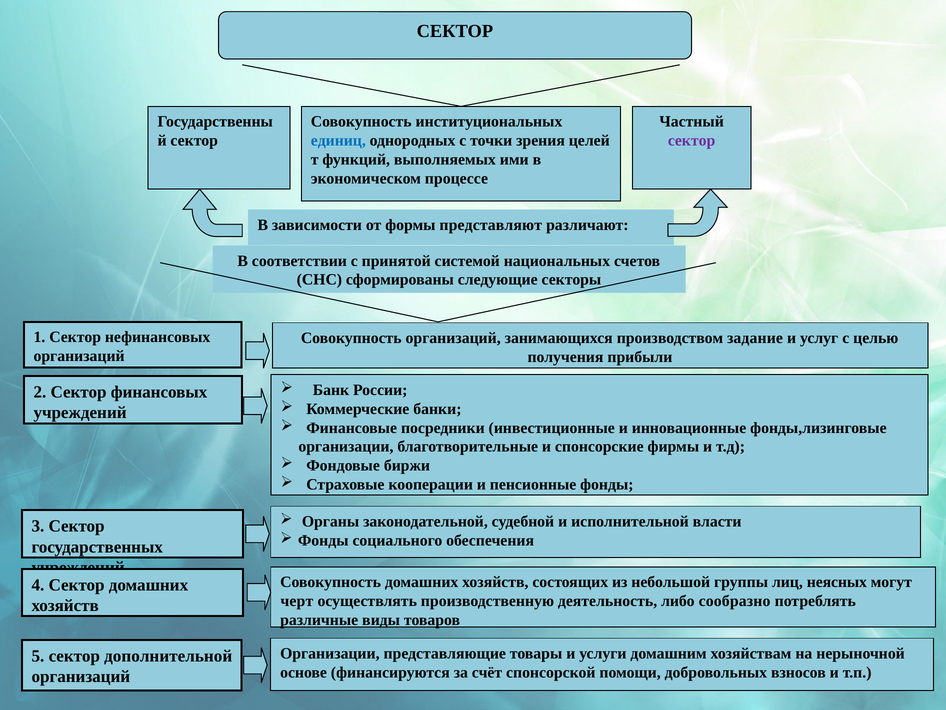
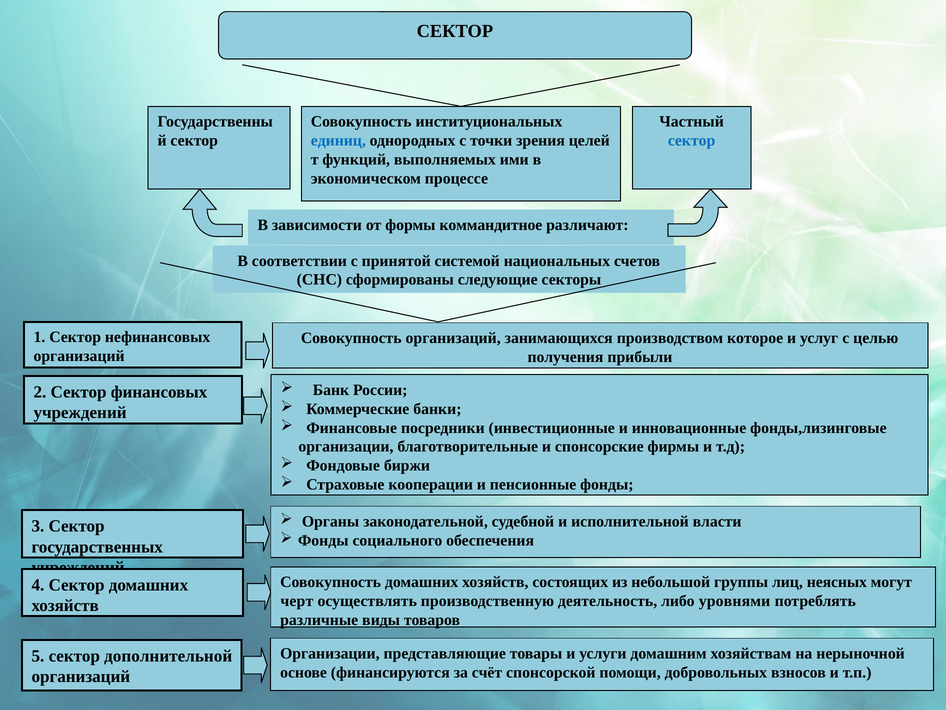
сектор at (692, 140) colour: purple -> blue
представляют: представляют -> коммандитное
задание: задание -> которое
сообразно: сообразно -> уровнями
